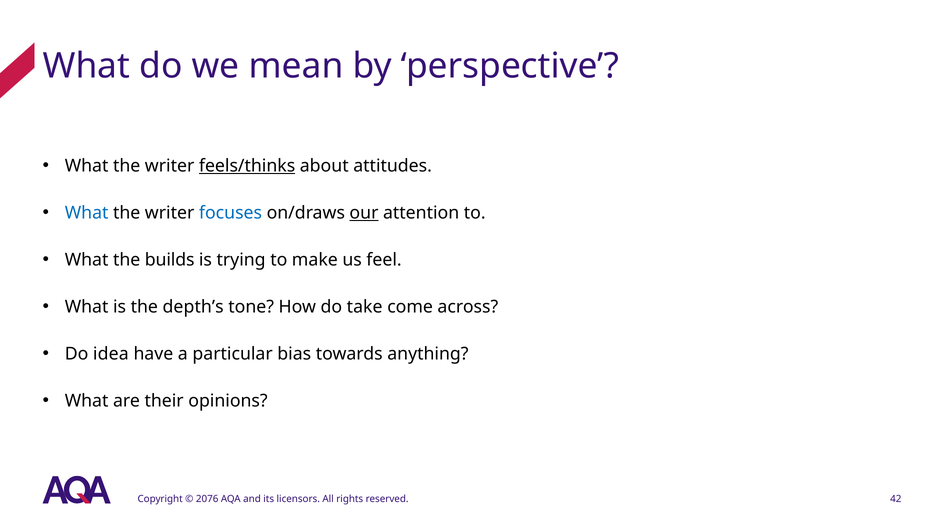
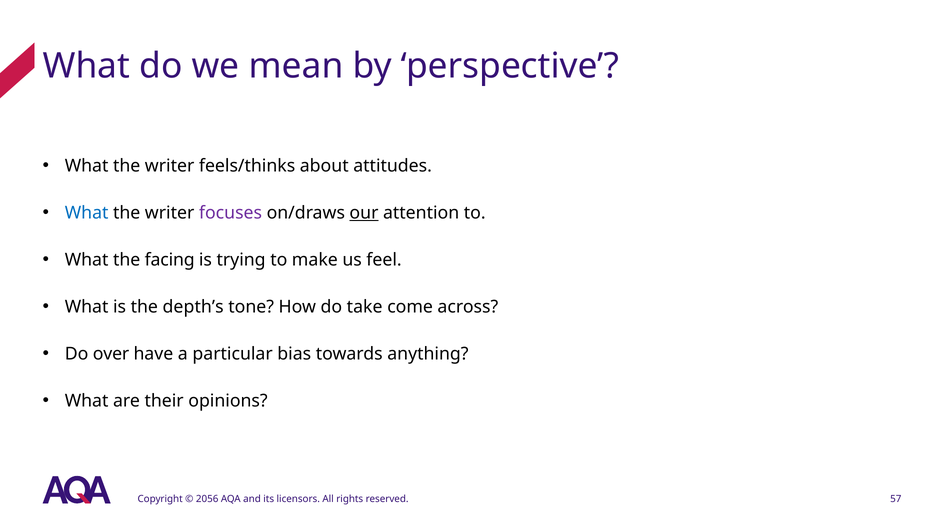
feels/thinks underline: present -> none
focuses colour: blue -> purple
builds: builds -> facing
idea: idea -> over
2076: 2076 -> 2056
42: 42 -> 57
